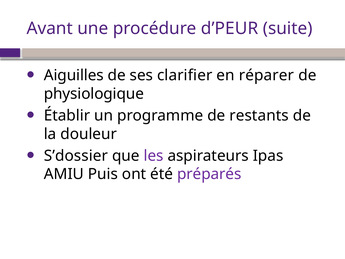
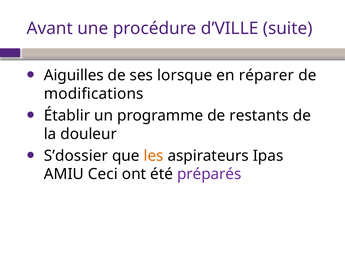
d’PEUR: d’PEUR -> d’VILLE
clarifier: clarifier -> lorsque
physiologique: physiologique -> modifications
les colour: purple -> orange
Puis: Puis -> Ceci
